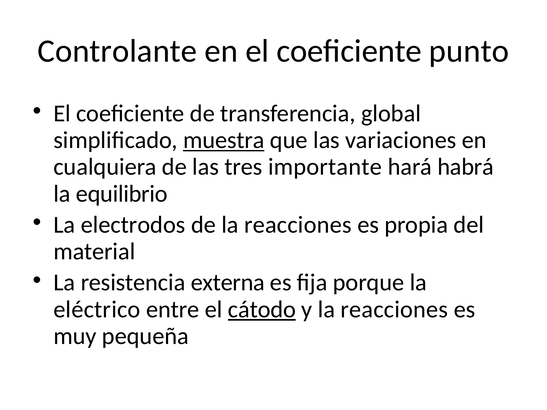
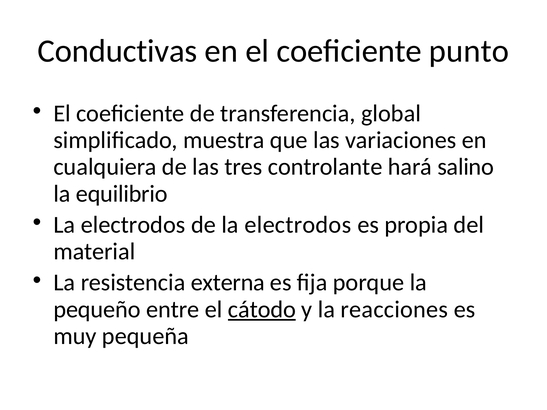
Controlante: Controlante -> Conductivas
muestra underline: present -> none
importante: importante -> controlante
habrá: habrá -> salino
de la reacciones: reacciones -> electrodos
eléctrico: eléctrico -> pequeño
